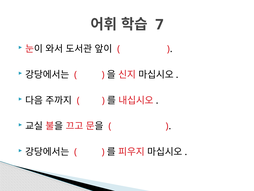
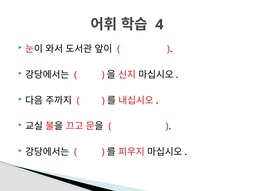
7: 7 -> 4
